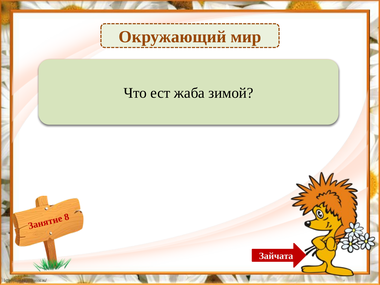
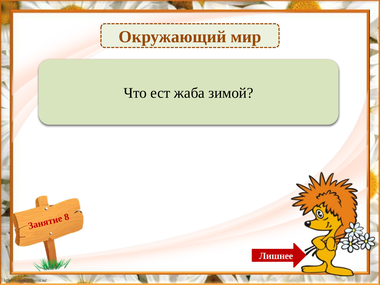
Зайчата: Зайчата -> Лишнее
